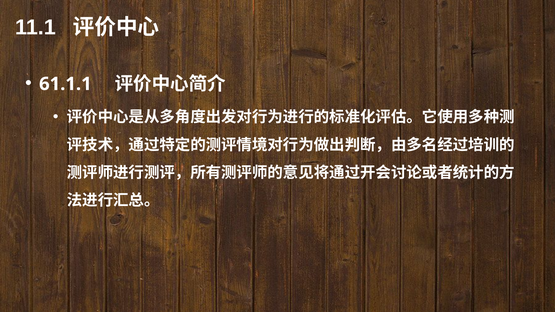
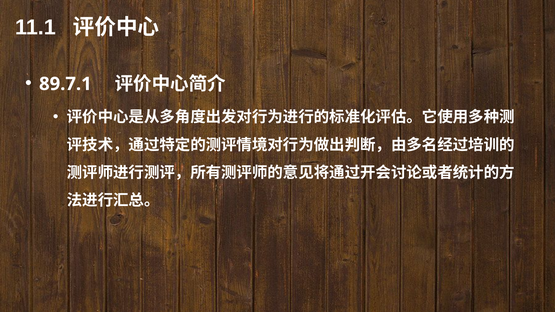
61.1.1: 61.1.1 -> 89.7.1
